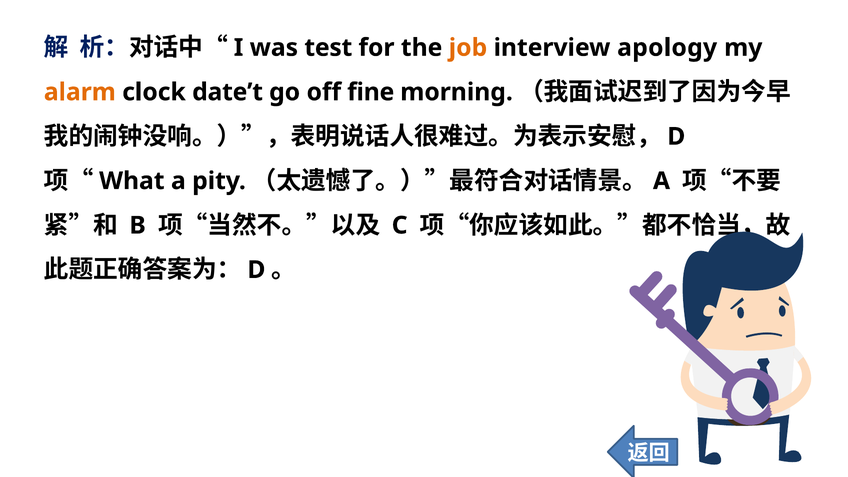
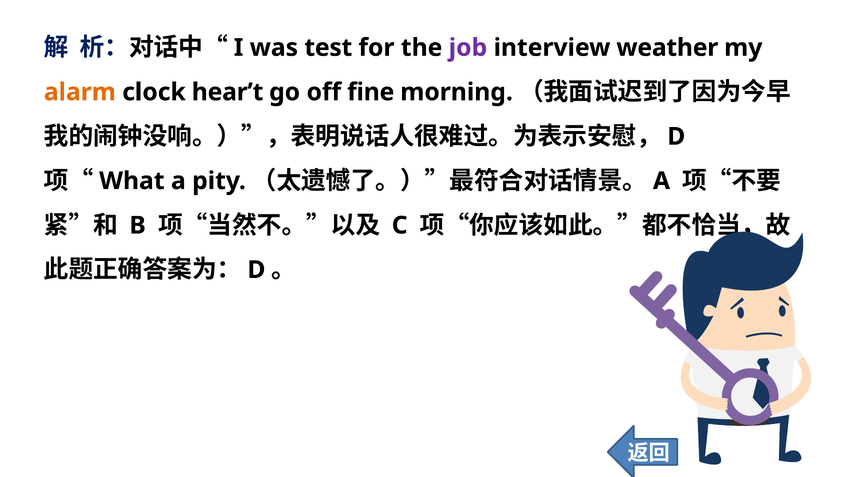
job colour: orange -> purple
apology: apology -> weather
date’t: date’t -> hear’t
